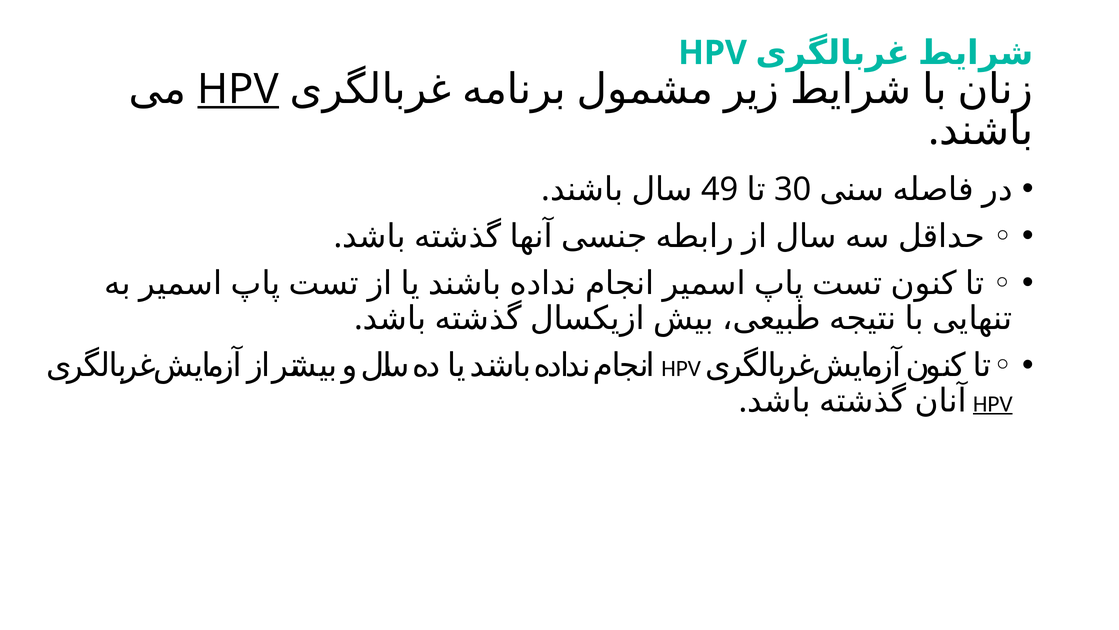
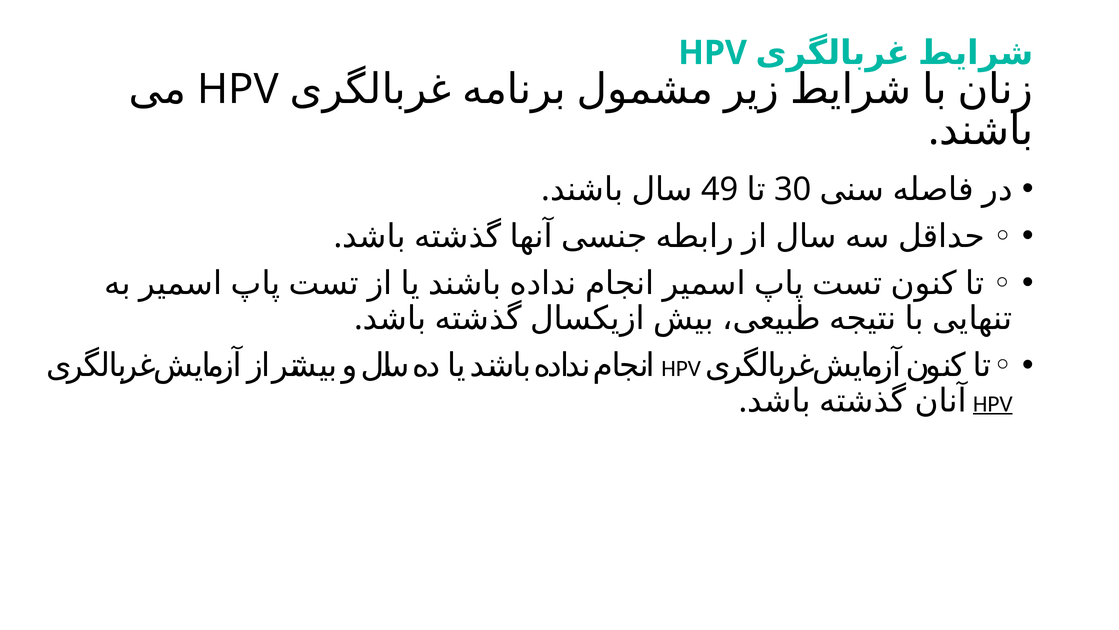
HPV at (238, 89) underline: present -> none
